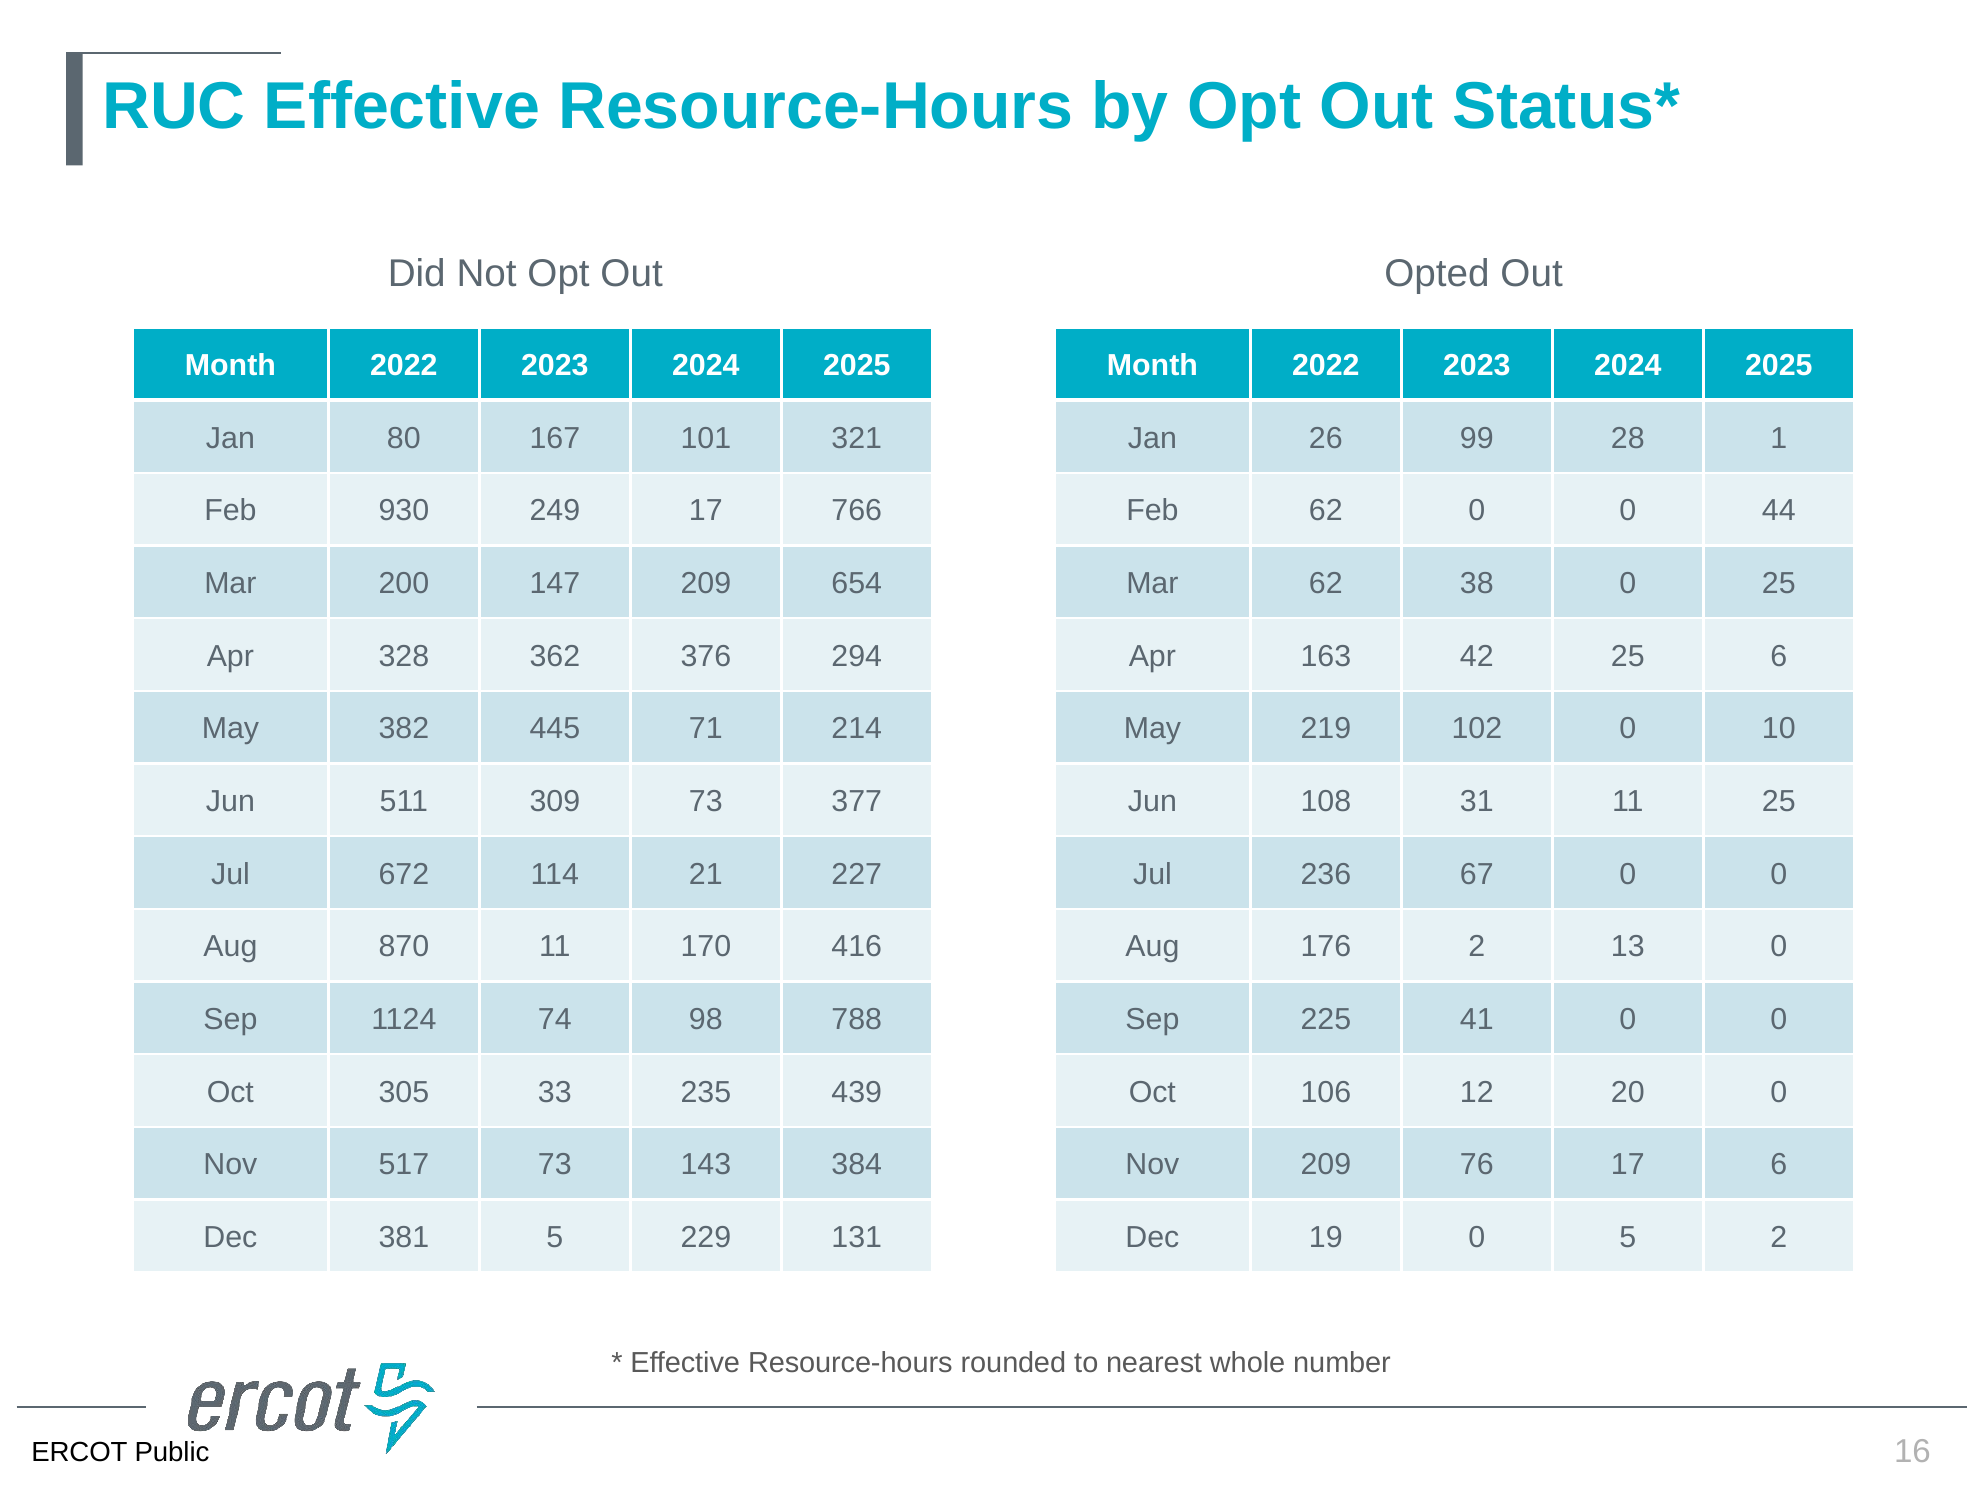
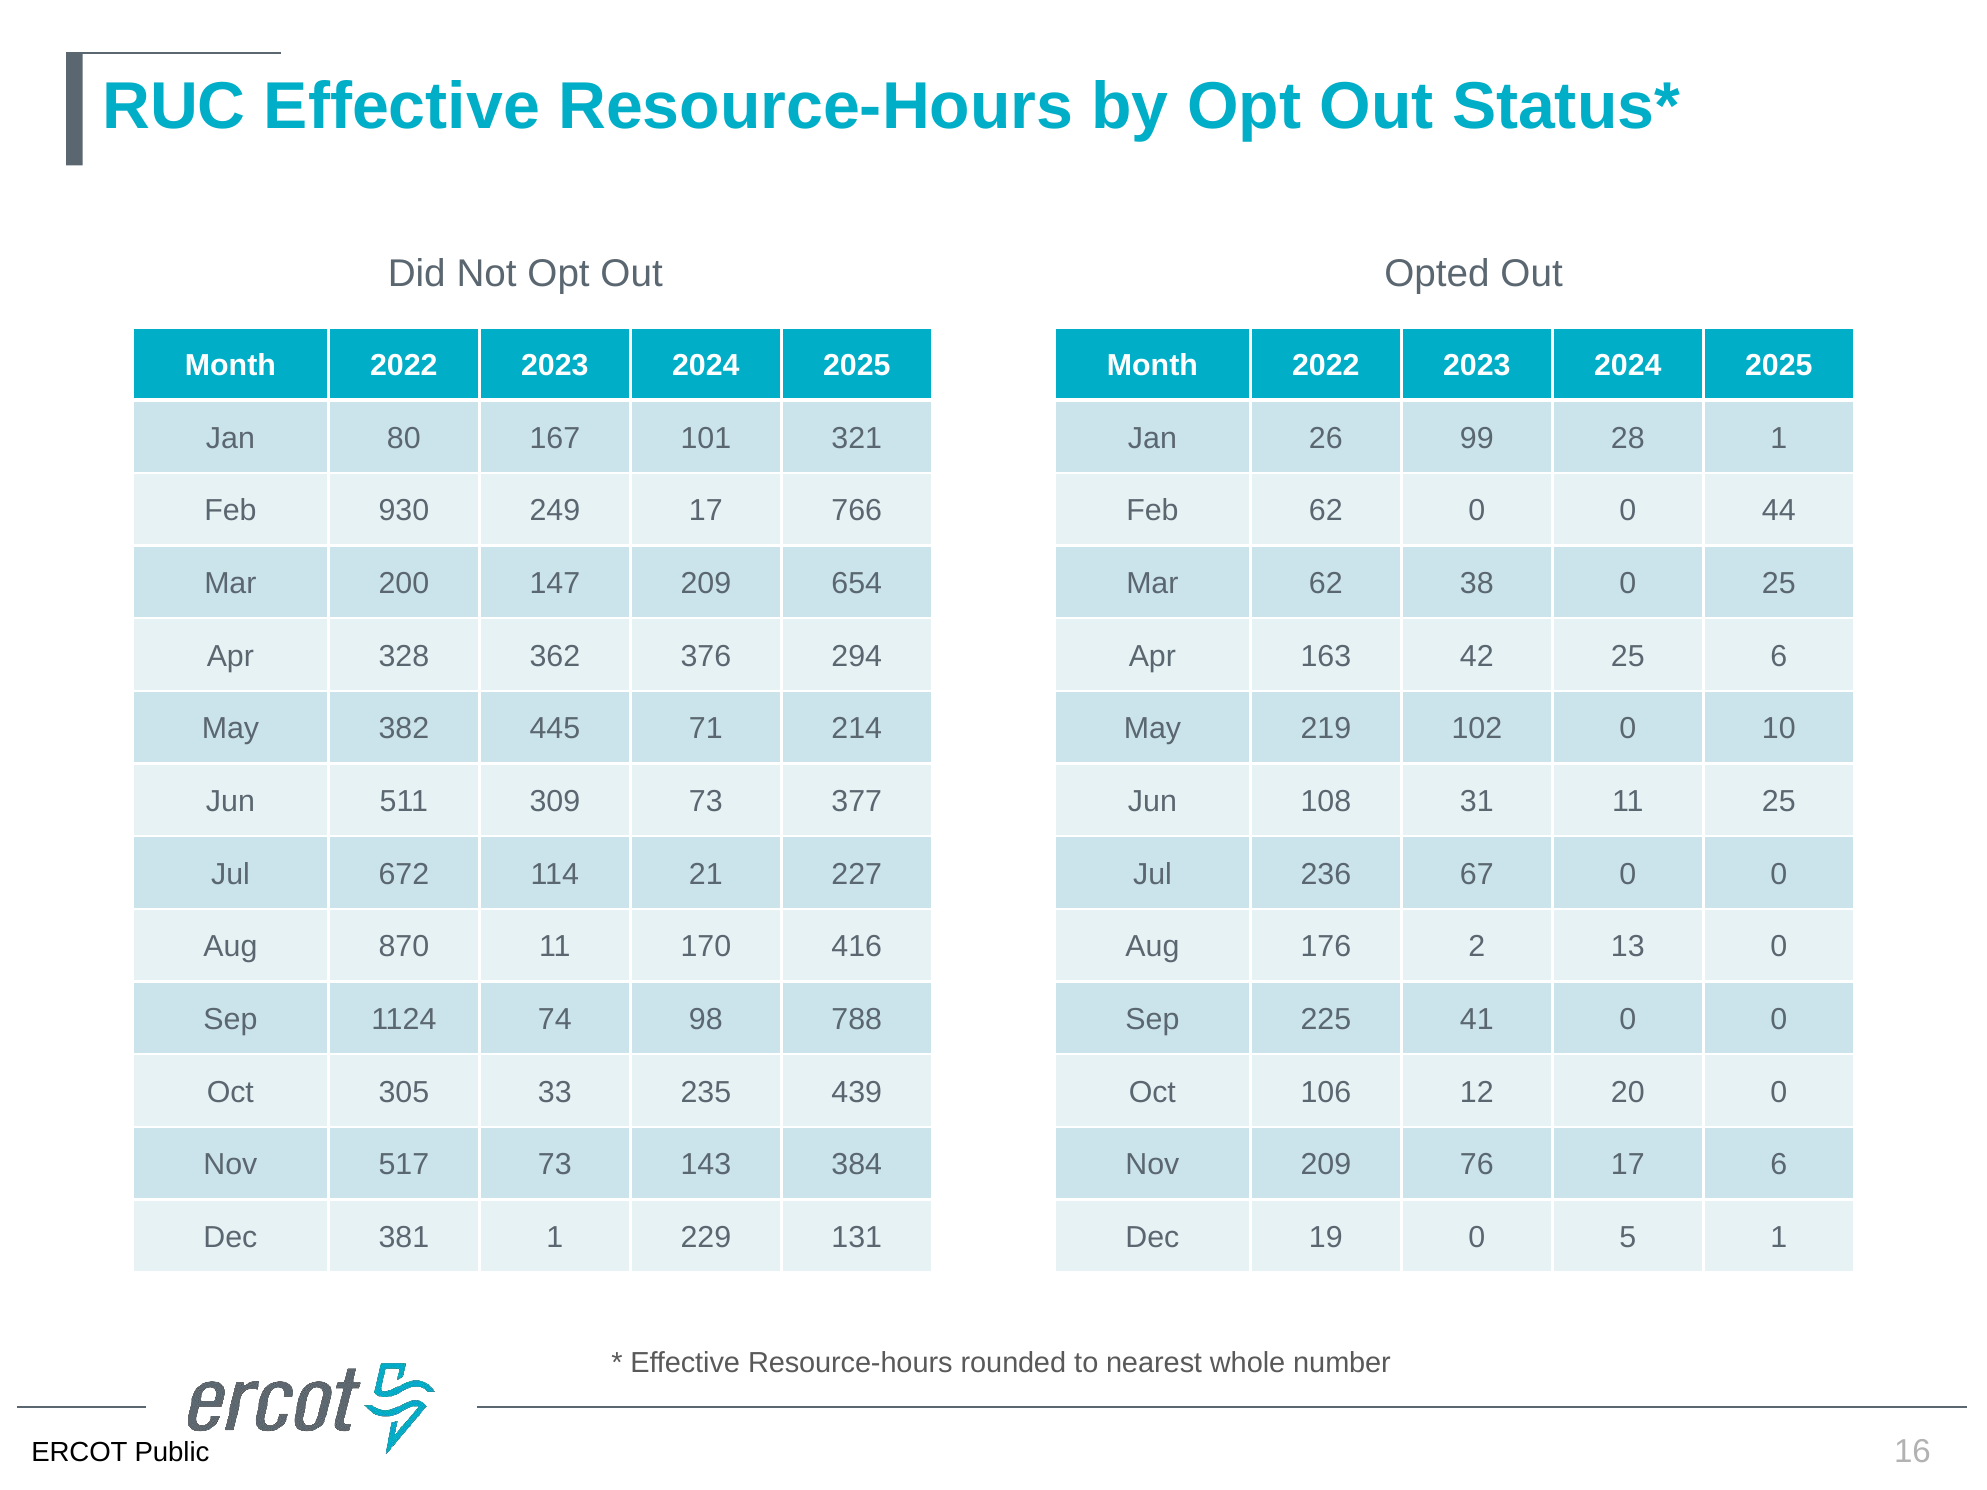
381 5: 5 -> 1
5 2: 2 -> 1
